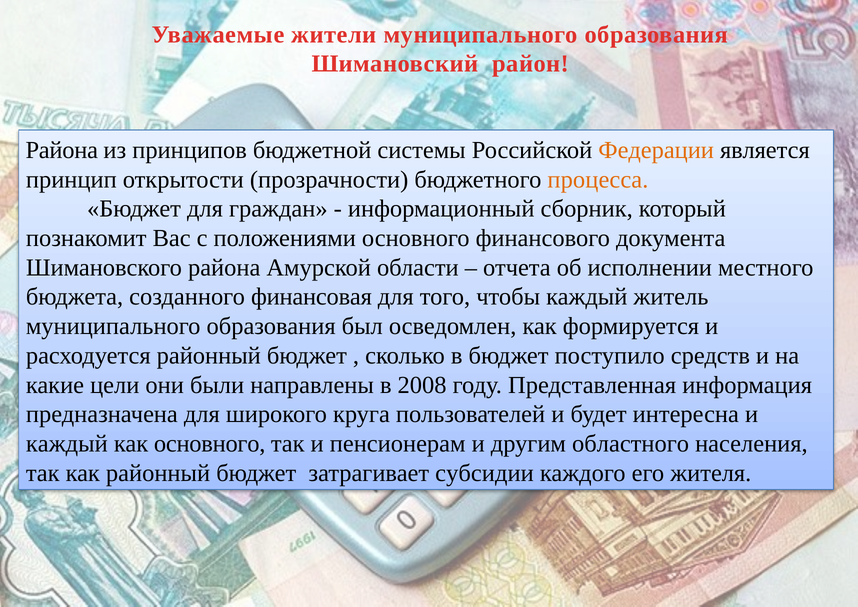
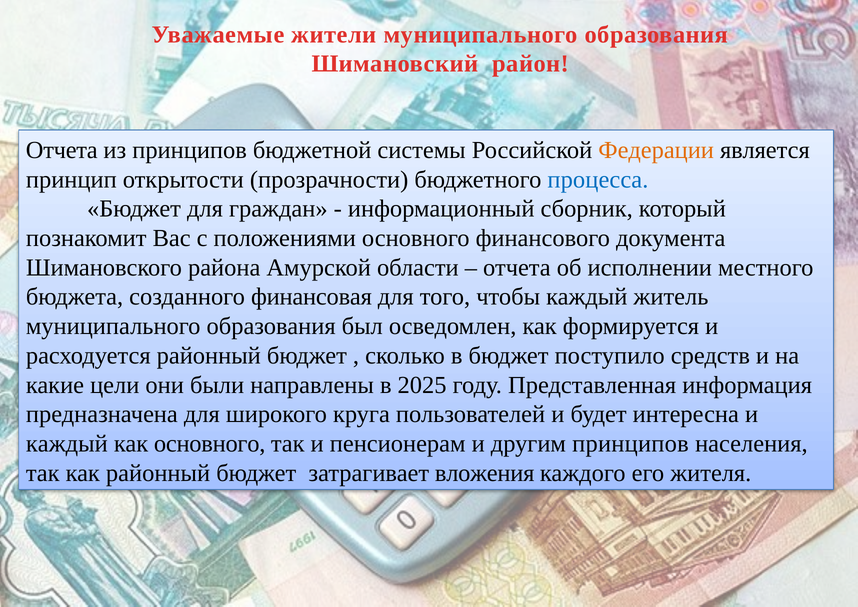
Района at (62, 150): Района -> Отчета
процесса colour: orange -> blue
2008: 2008 -> 2025
другим областного: областного -> принципов
субсидии: субсидии -> вложения
